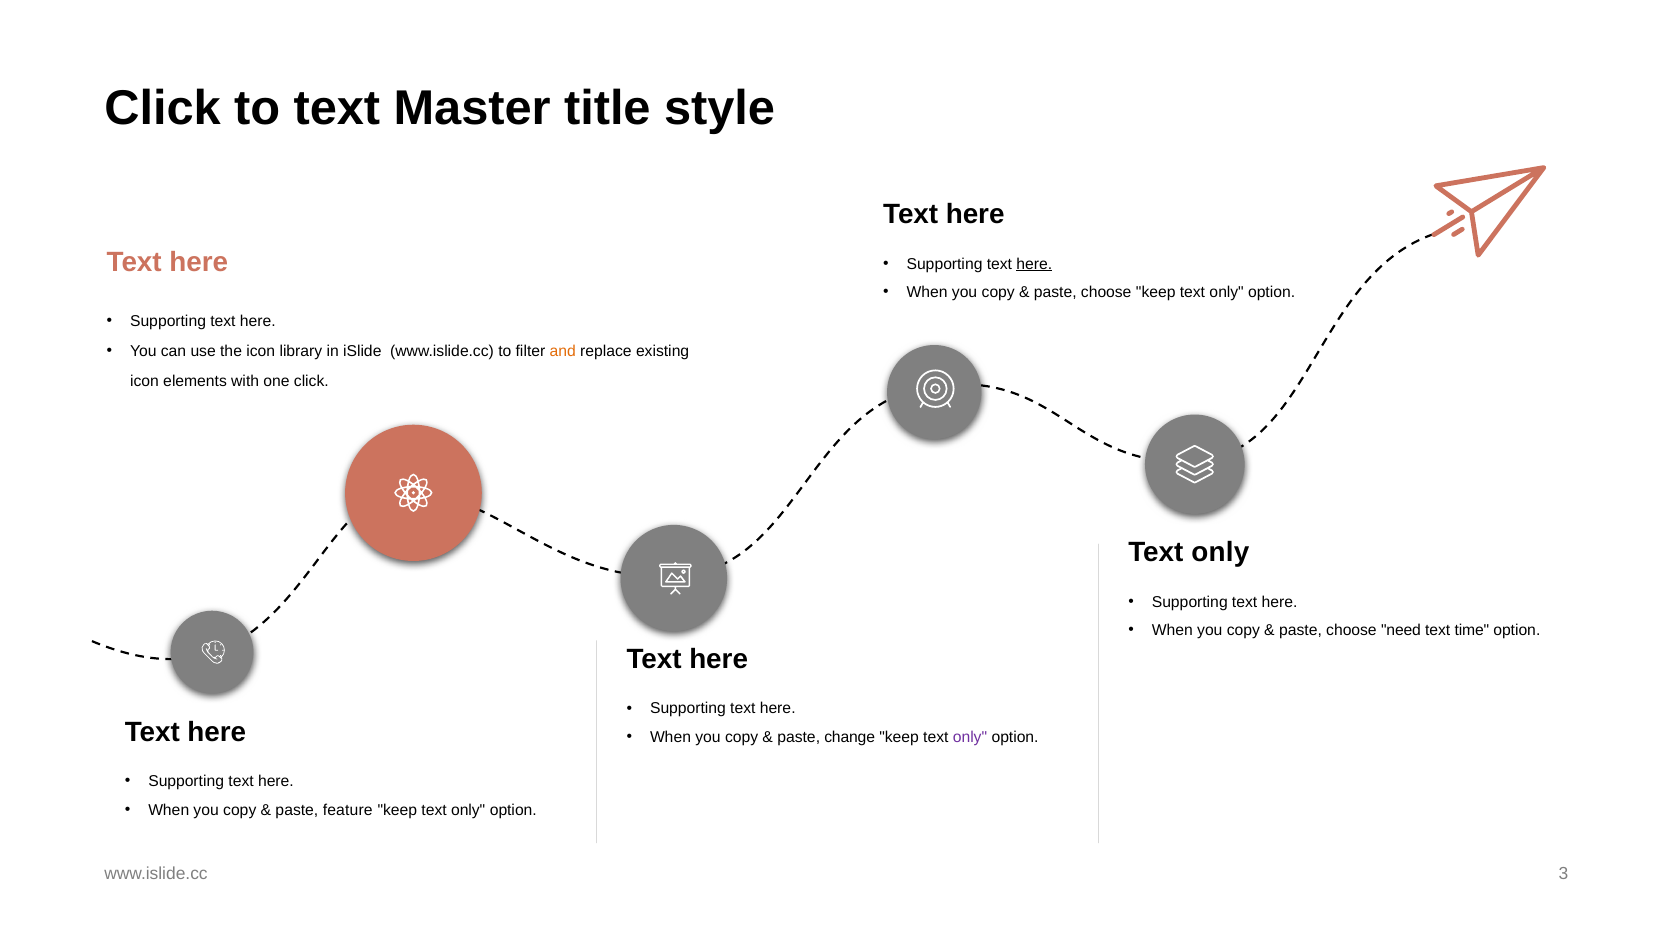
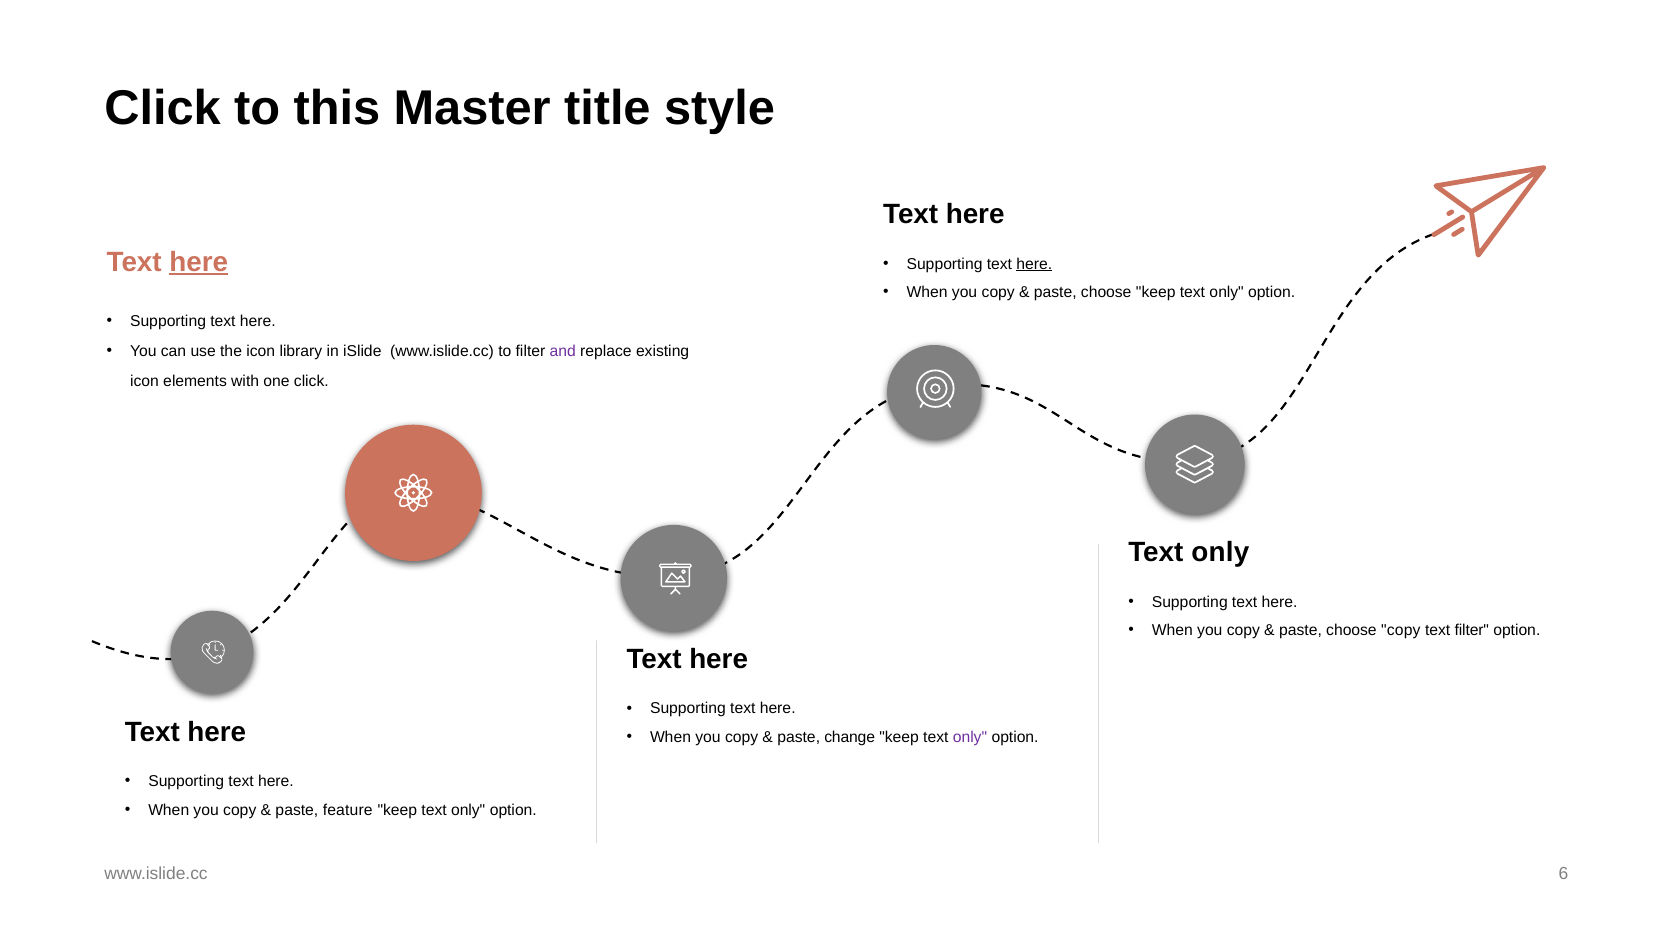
to text: text -> this
here at (199, 262) underline: none -> present
and colour: orange -> purple
choose need: need -> copy
text time: time -> filter
3: 3 -> 6
